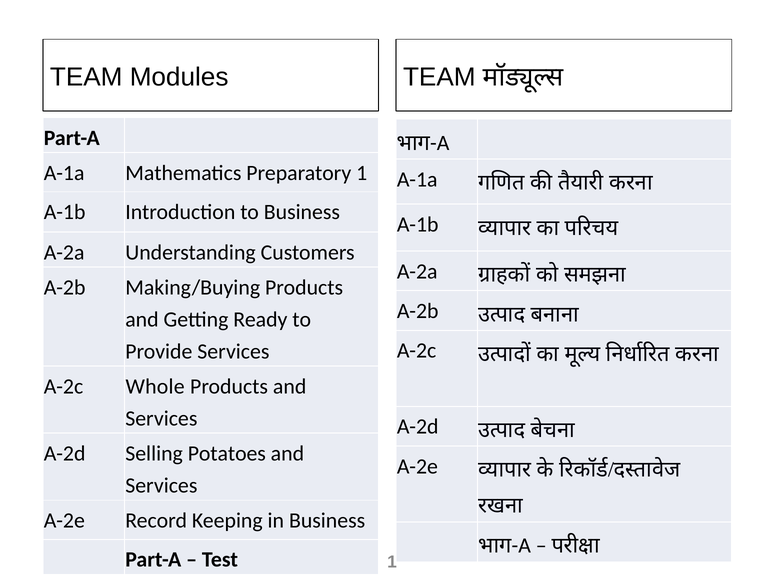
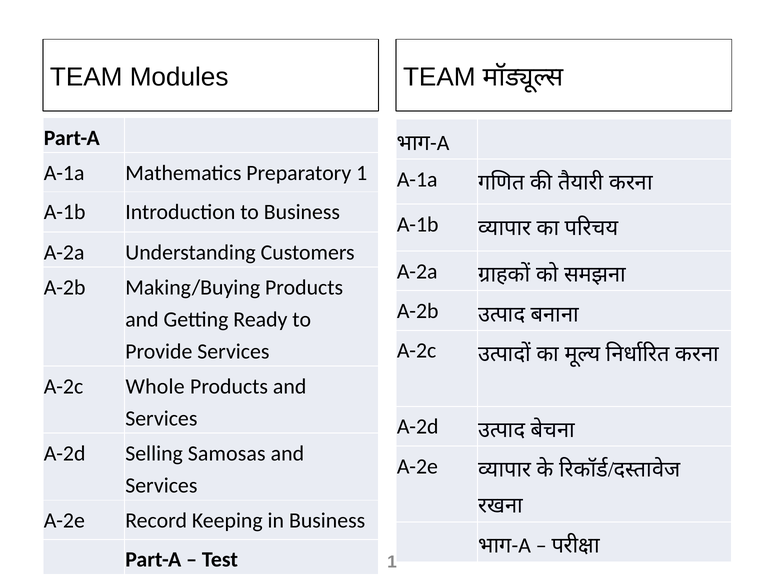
Potatoes: Potatoes -> Samosas
